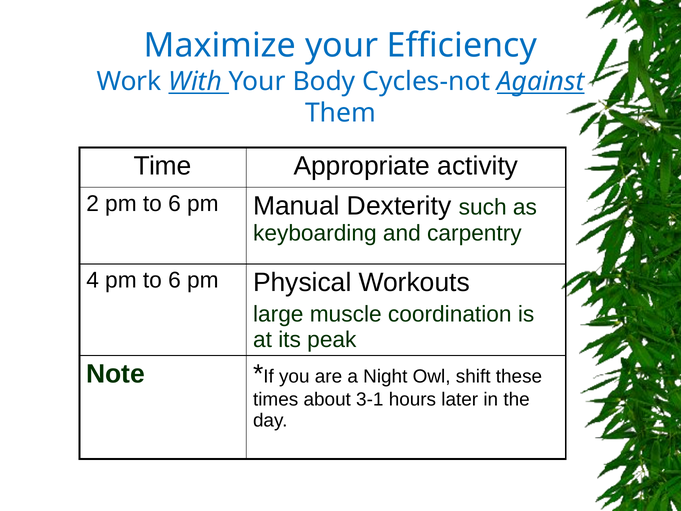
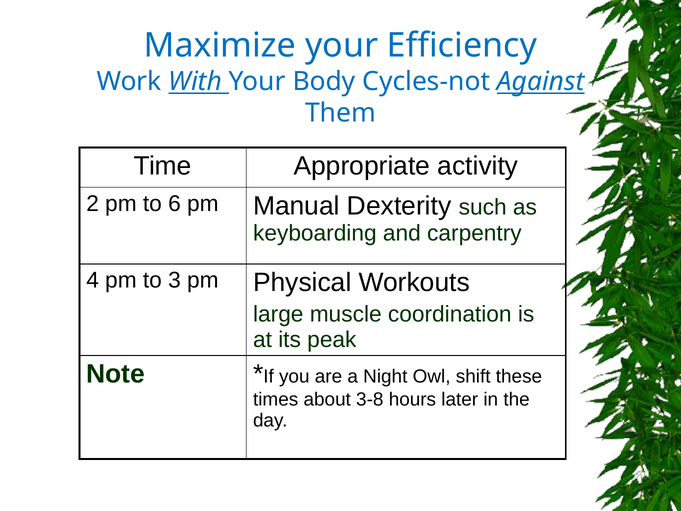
4 pm to 6: 6 -> 3
3-1: 3-1 -> 3-8
